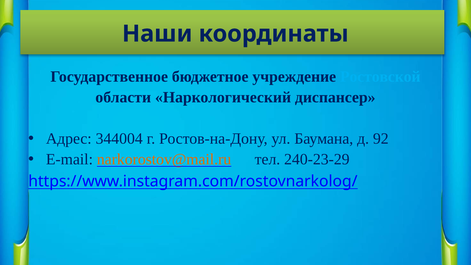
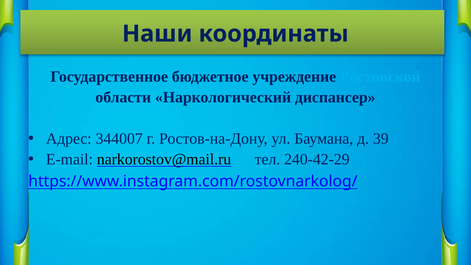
344004: 344004 -> 344007
92: 92 -> 39
narkorostov@mail.ru colour: orange -> black
240-23-29: 240-23-29 -> 240-42-29
